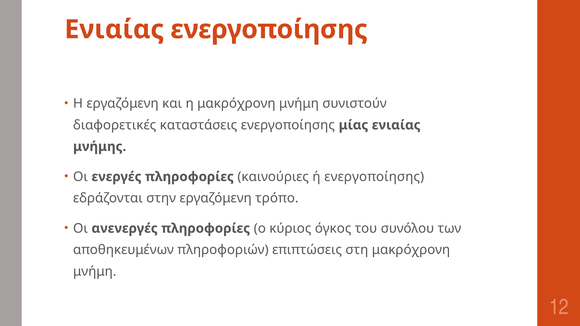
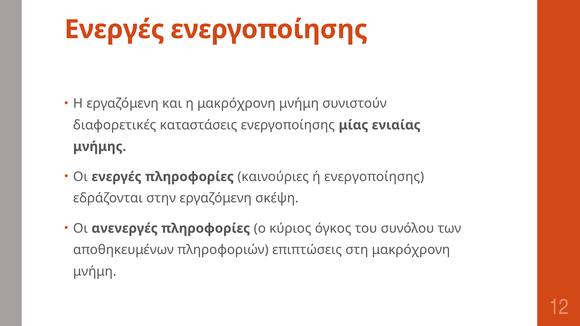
Ενιαίας at (114, 29): Ενιαίας -> Ενεργές
τρόπο: τρόπο -> σκέψη
